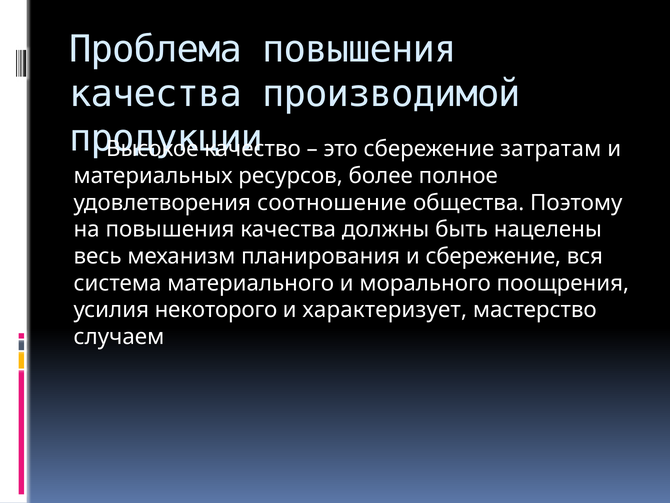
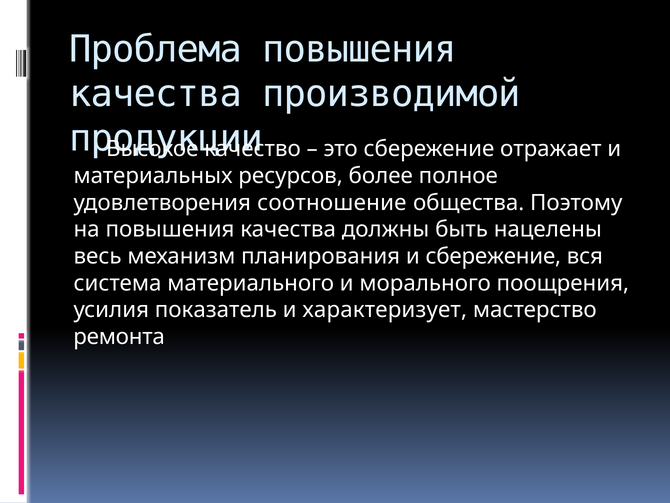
затратам: затратам -> отражает
некоторого: некоторого -> показатель
случаем: случаем -> ремонта
